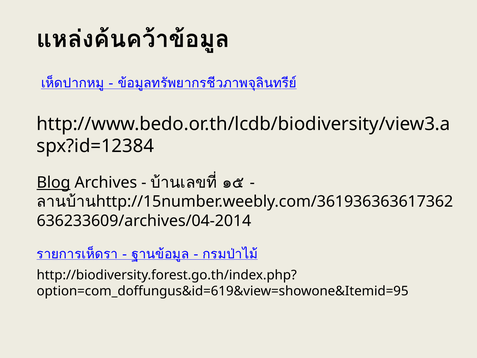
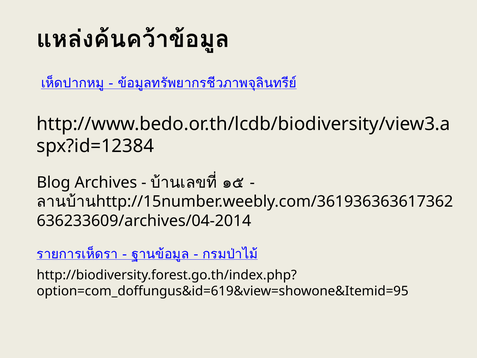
Blog underline: present -> none
